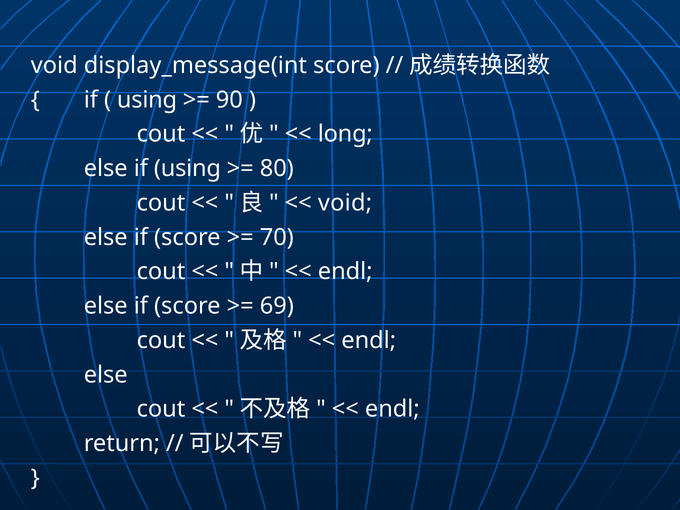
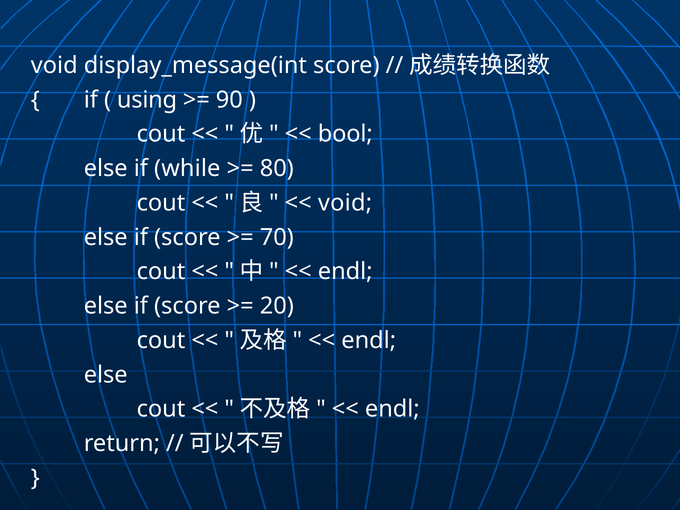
long: long -> bool
if using: using -> while
69: 69 -> 20
